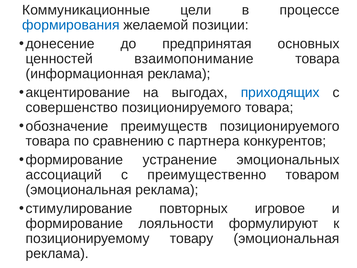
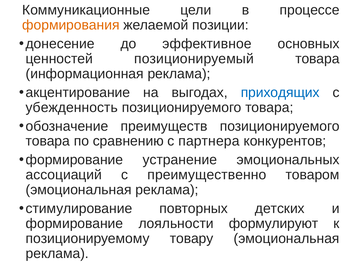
формирования colour: blue -> orange
предпринятая: предпринятая -> эффективное
взаимопонимание: взаимопонимание -> позиционируемый
совершенство: совершенство -> убежденность
игровое: игровое -> детских
